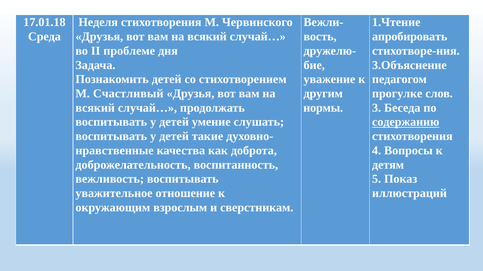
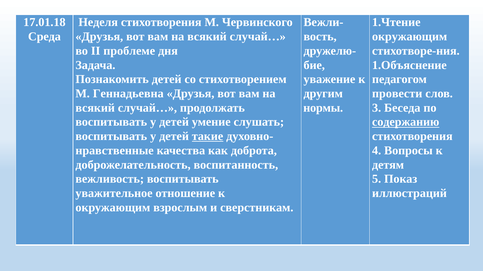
апробировать at (410, 37): апробировать -> окружающим
3.Объяснение: 3.Объяснение -> 1.Объяснение
Счастливый: Счастливый -> Геннадьевна
прогулке: прогулке -> провести
такие underline: none -> present
